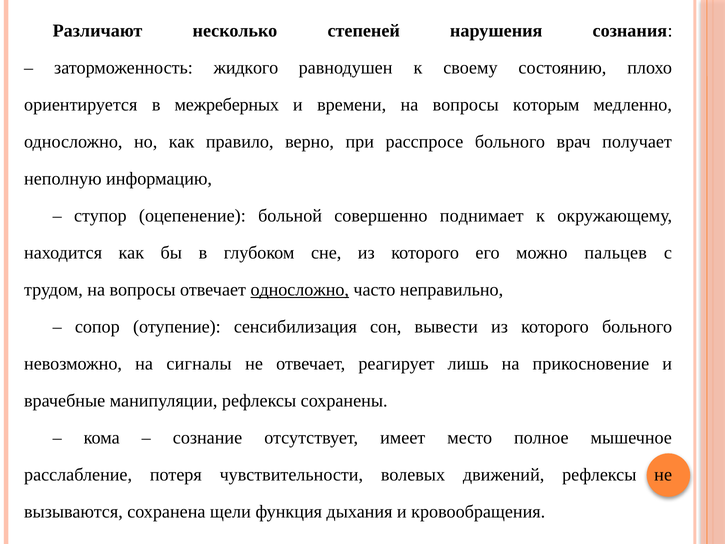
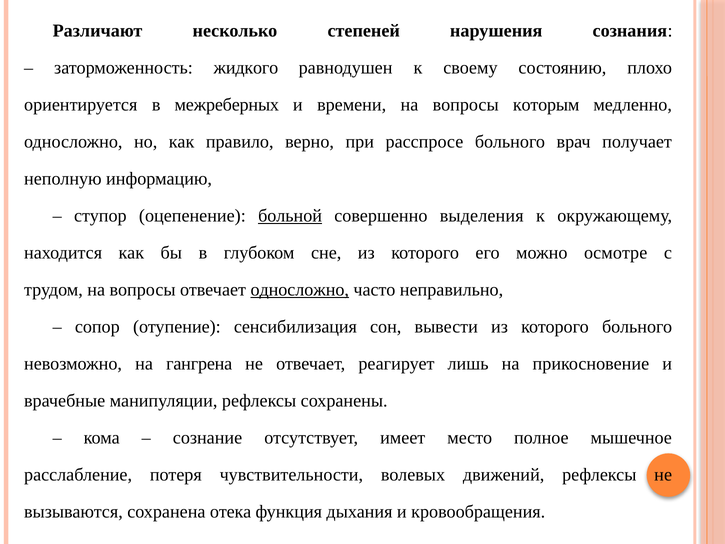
больной underline: none -> present
поднимает: поднимает -> выделения
пальцев: пальцев -> осмотре
сигналы: сигналы -> гангрена
щели: щели -> отека
